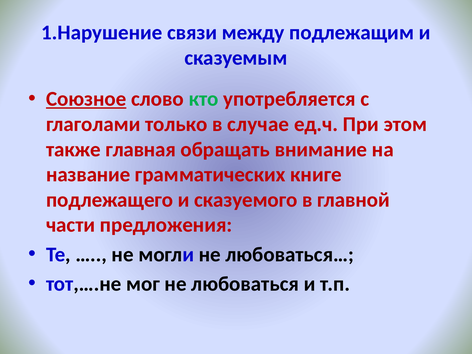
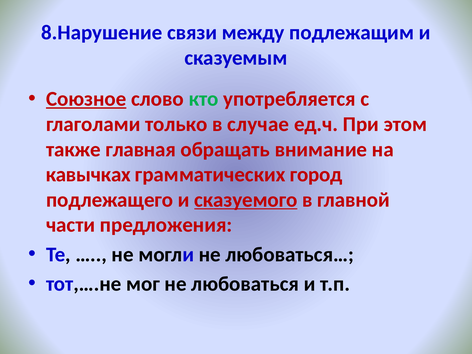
1.Нарушение: 1.Нарушение -> 8.Нарушение
название: название -> кавычках
книге: книге -> город
сказуемого underline: none -> present
